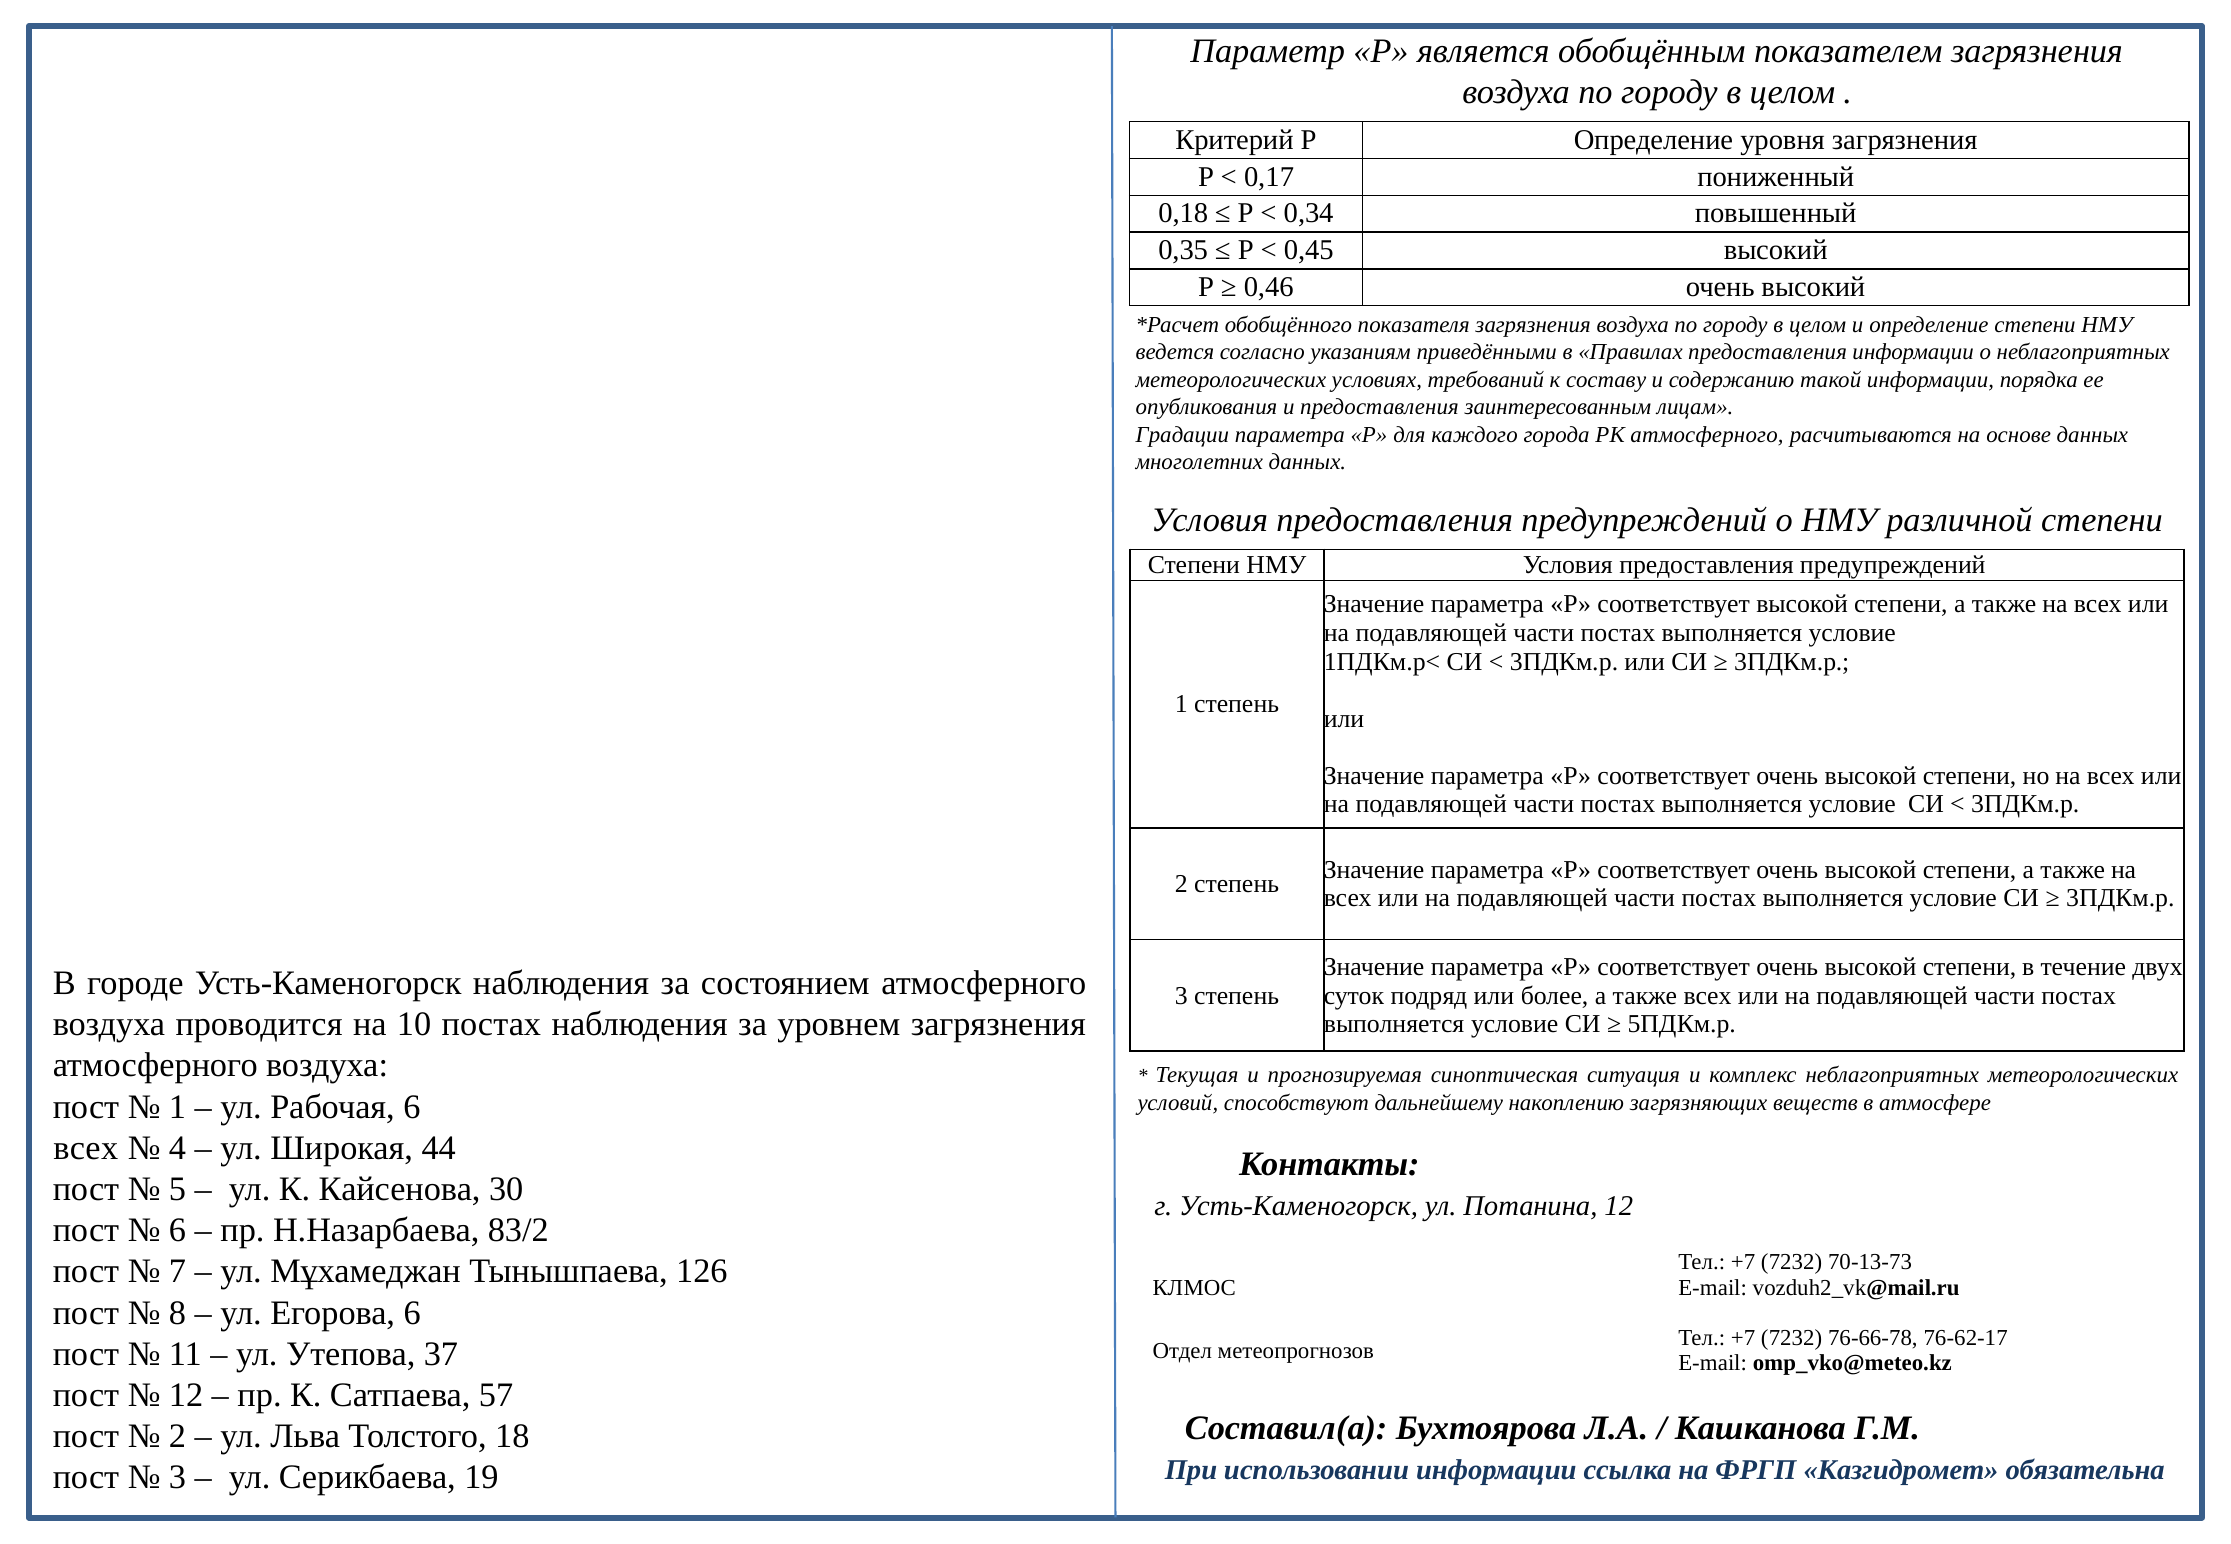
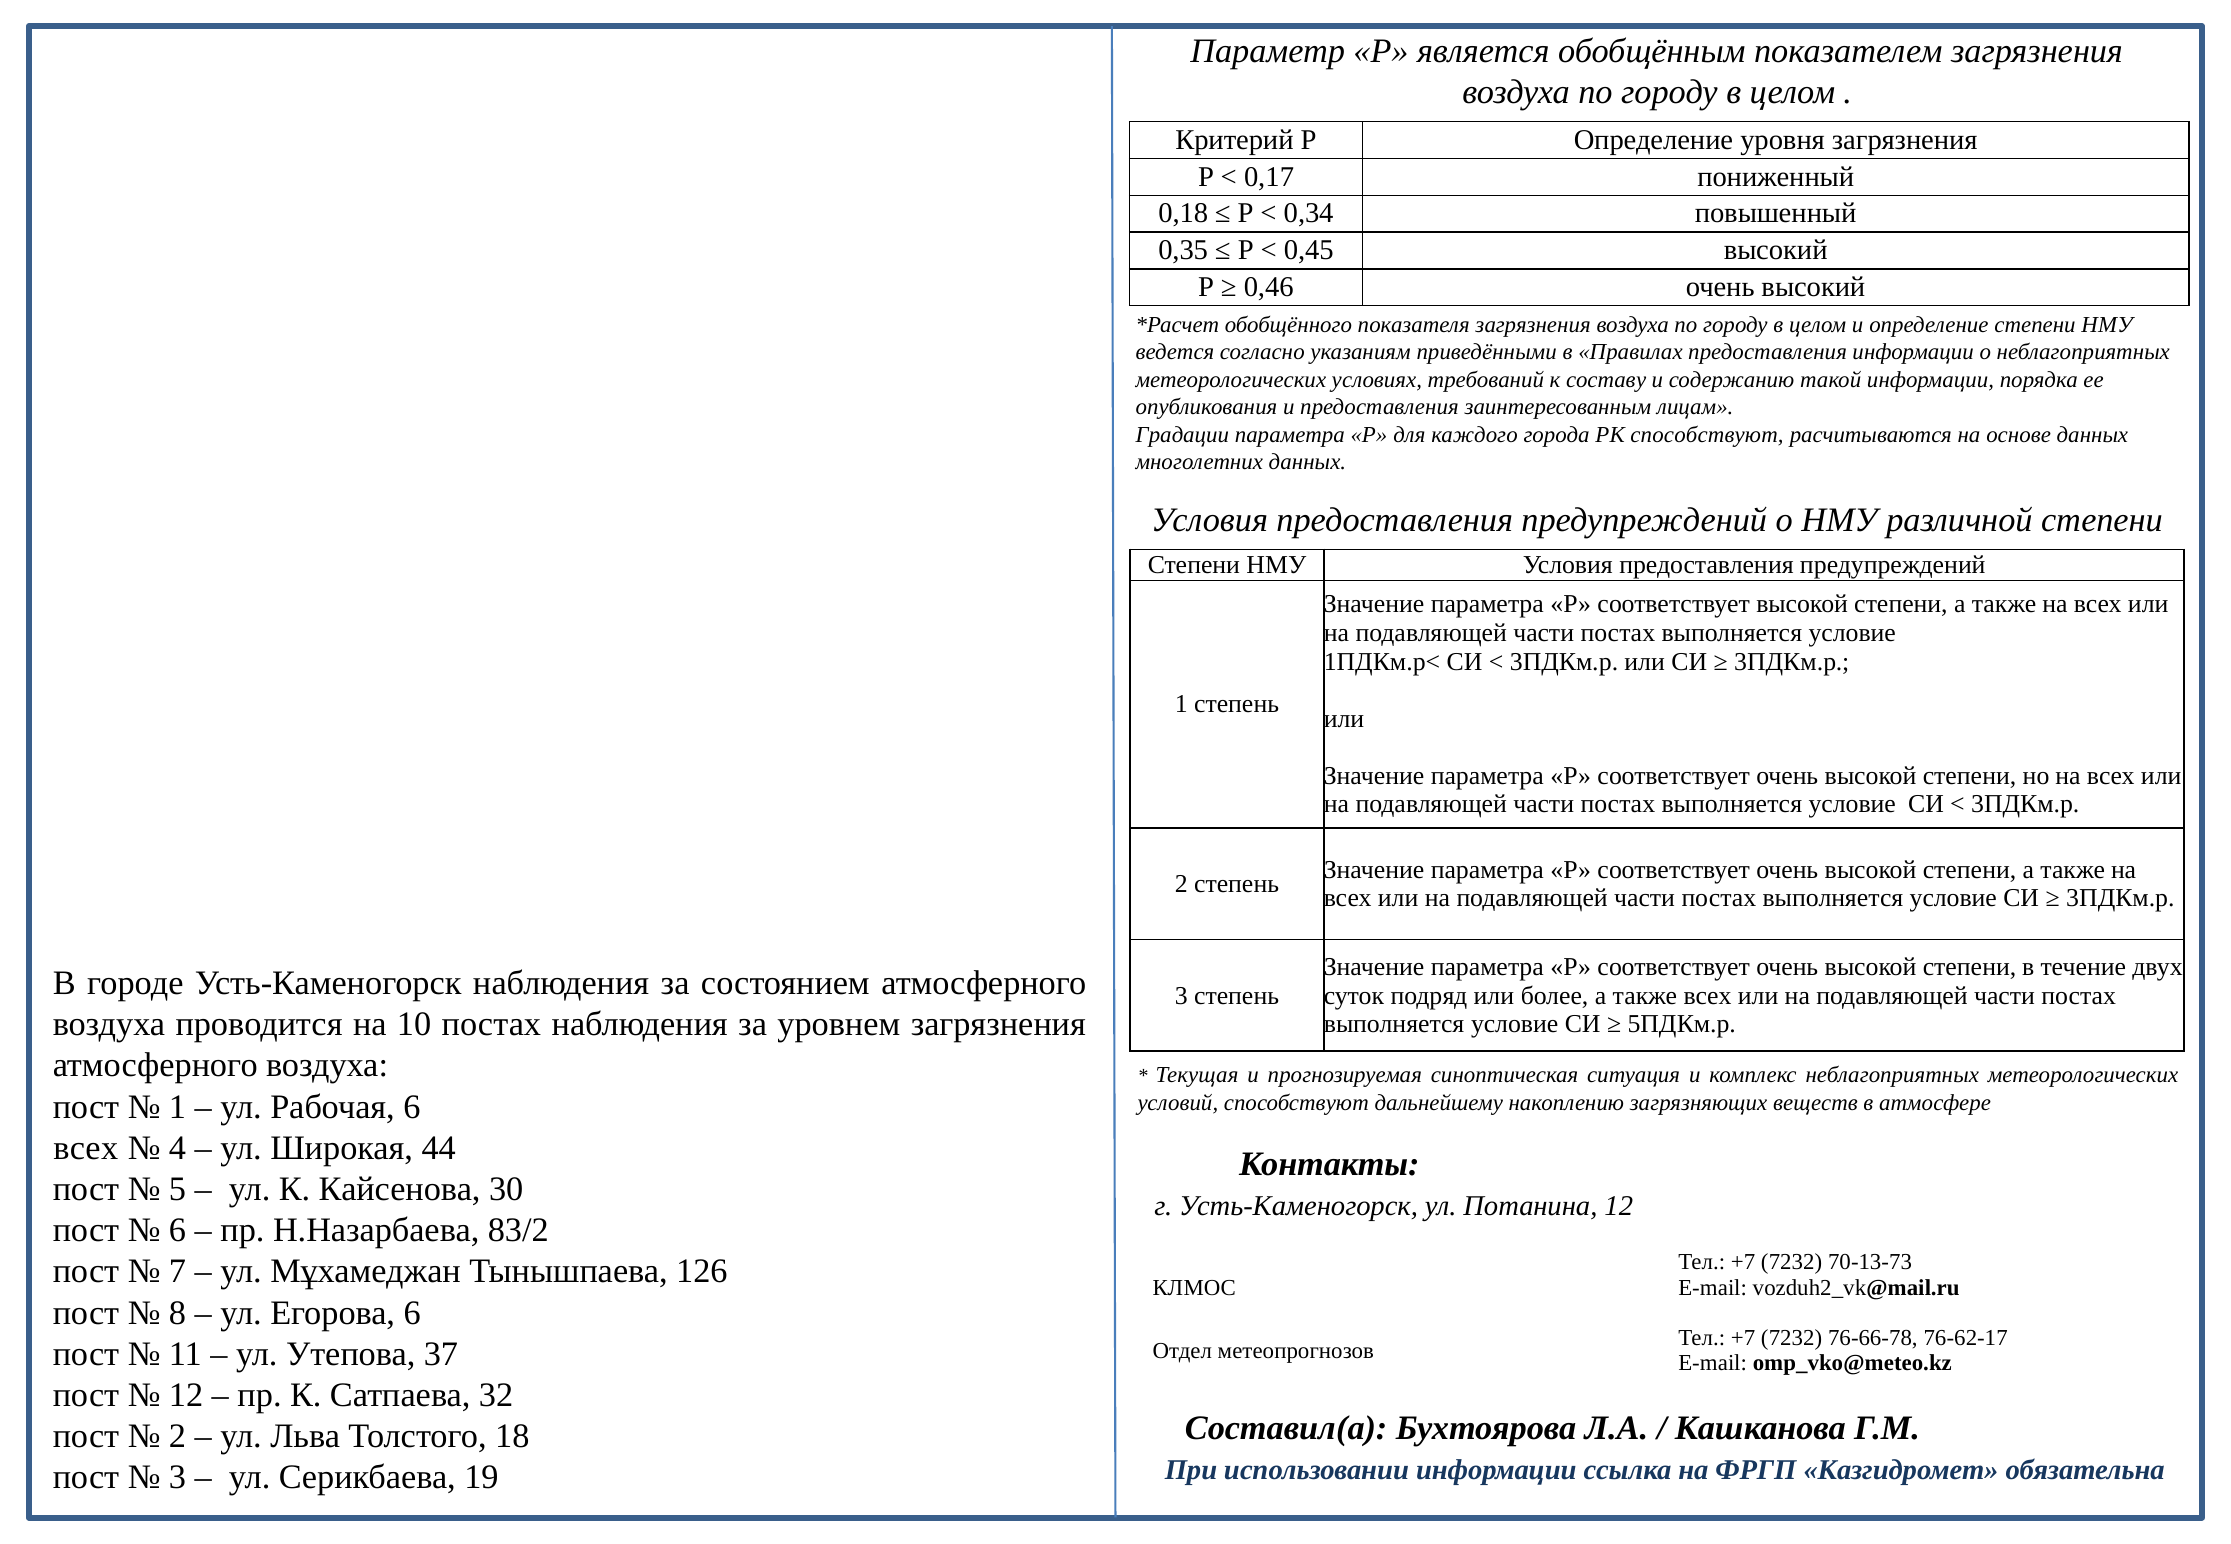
РК атмосферного: атмосферного -> способствуют
57: 57 -> 32
